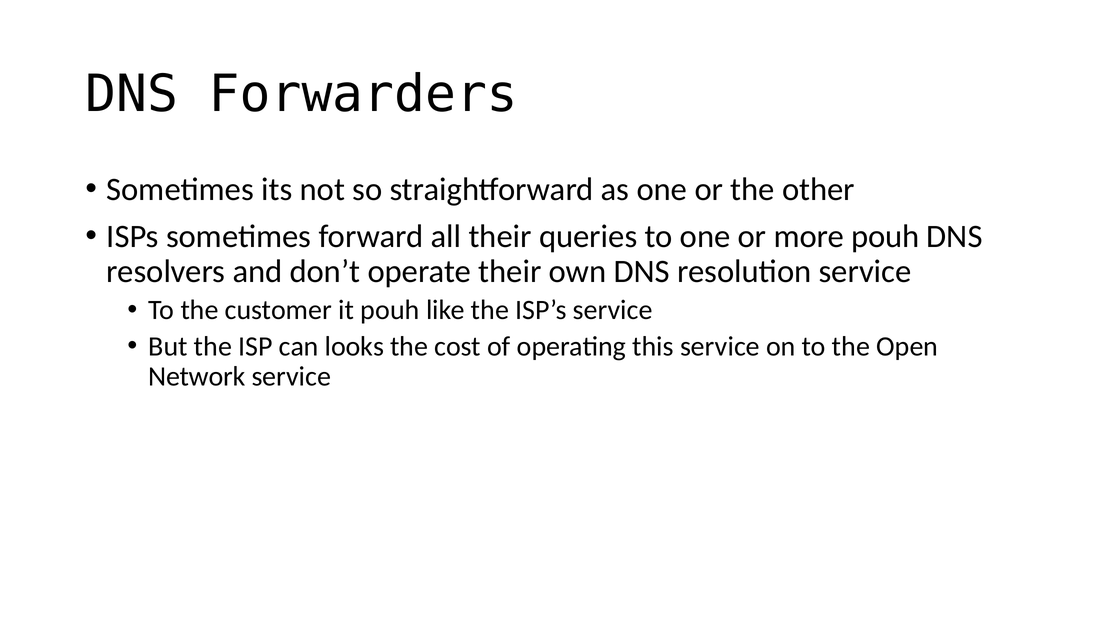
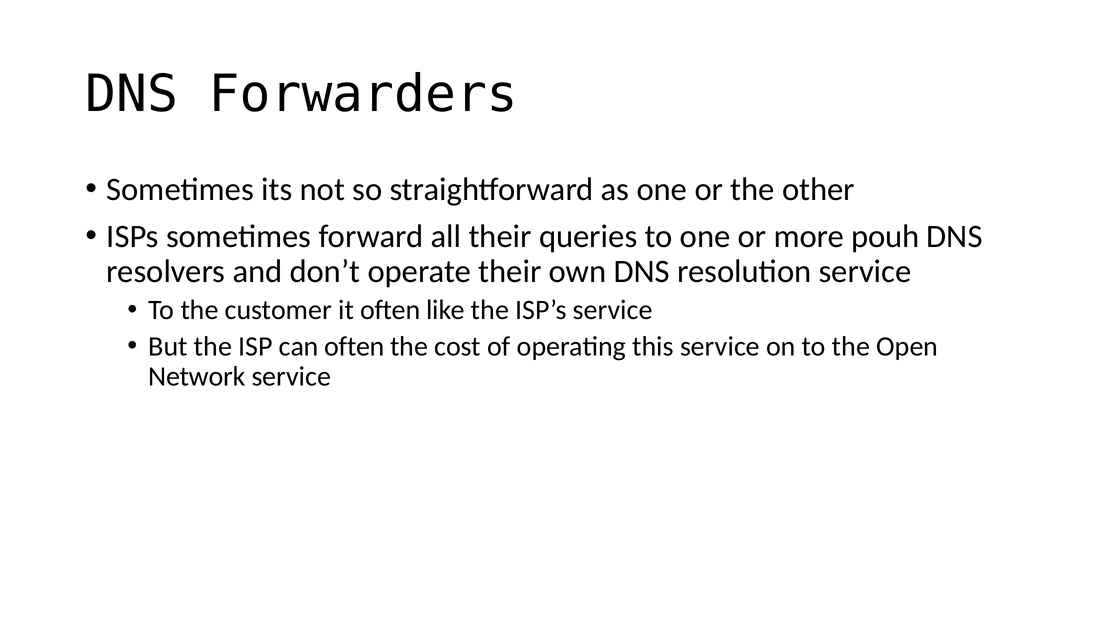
it pouh: pouh -> often
can looks: looks -> often
